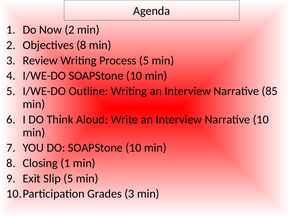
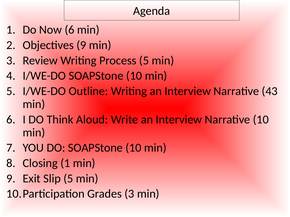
Now 2: 2 -> 6
Objectives 8: 8 -> 9
85: 85 -> 43
